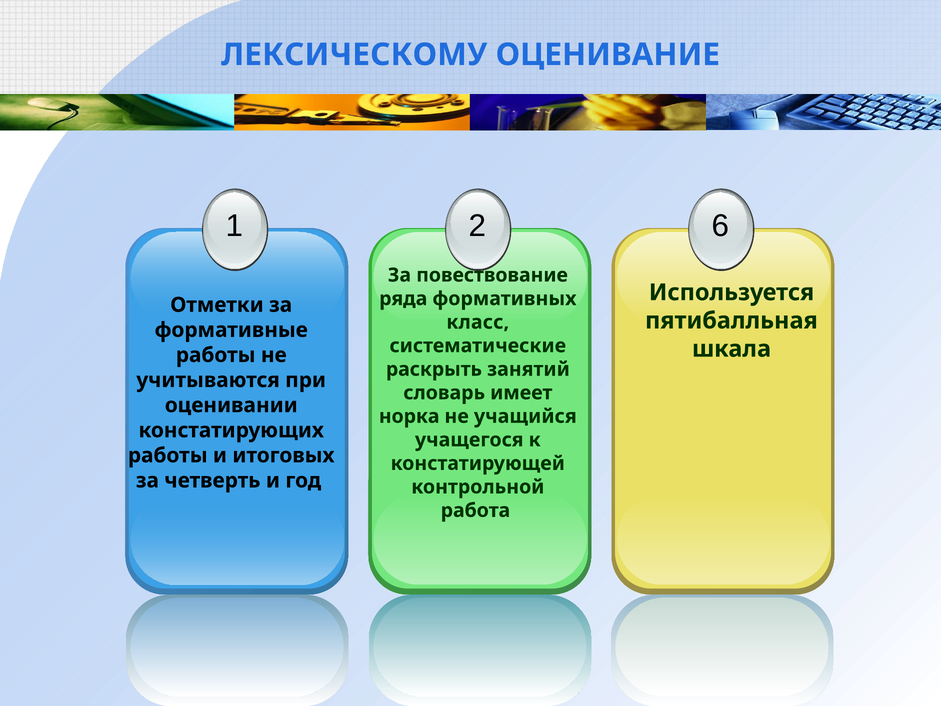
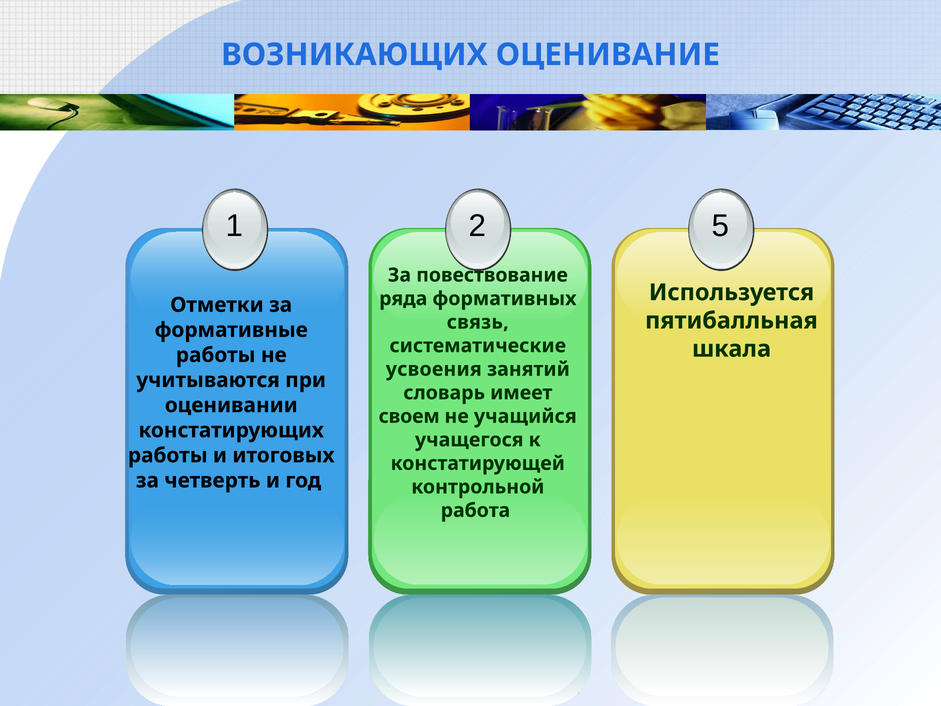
ЛЕКСИЧЕСКОМУ: ЛЕКСИЧЕСКОМУ -> ВОЗНИКАЮЩИХ
6: 6 -> 5
класс: класс -> связь
раскрыть: раскрыть -> усвоения
норка: норка -> своем
